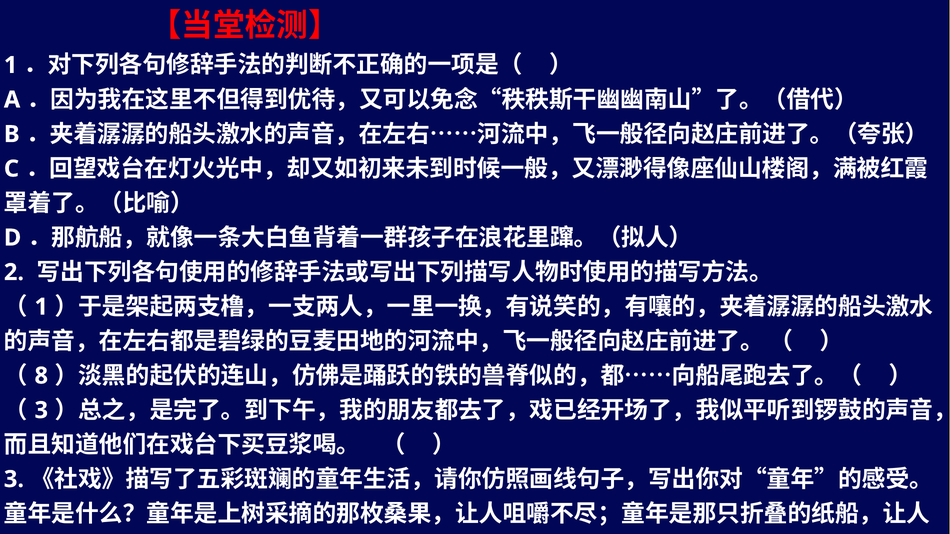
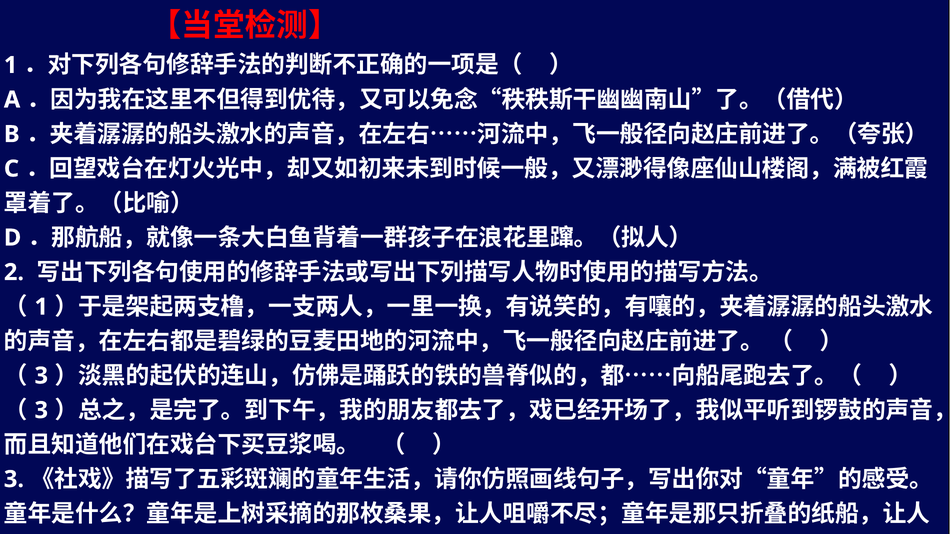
8 at (41, 376): 8 -> 3
